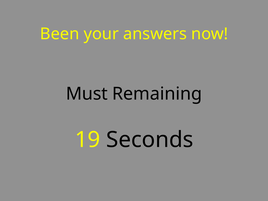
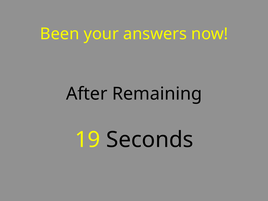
Must: Must -> After
